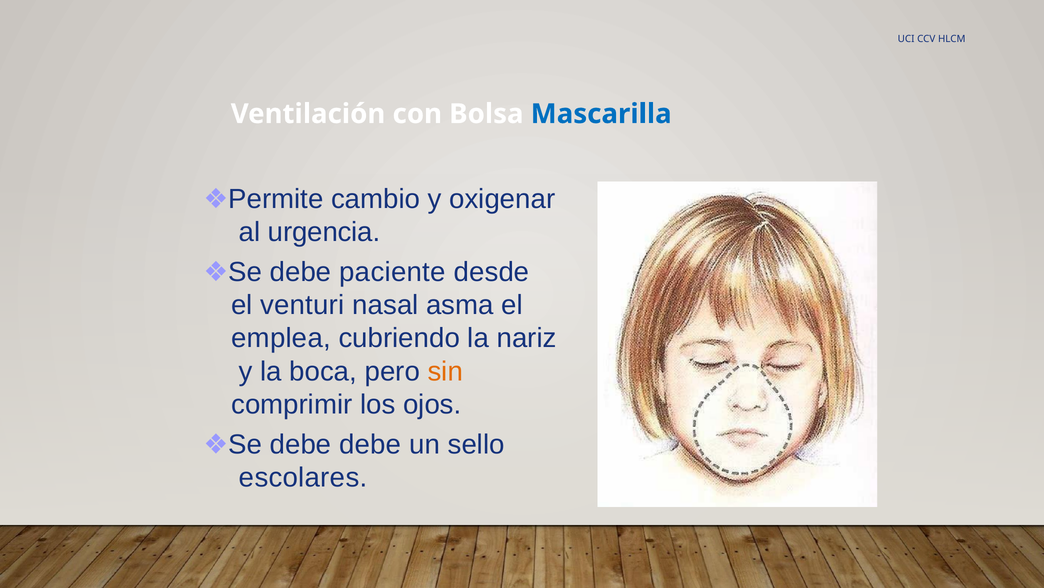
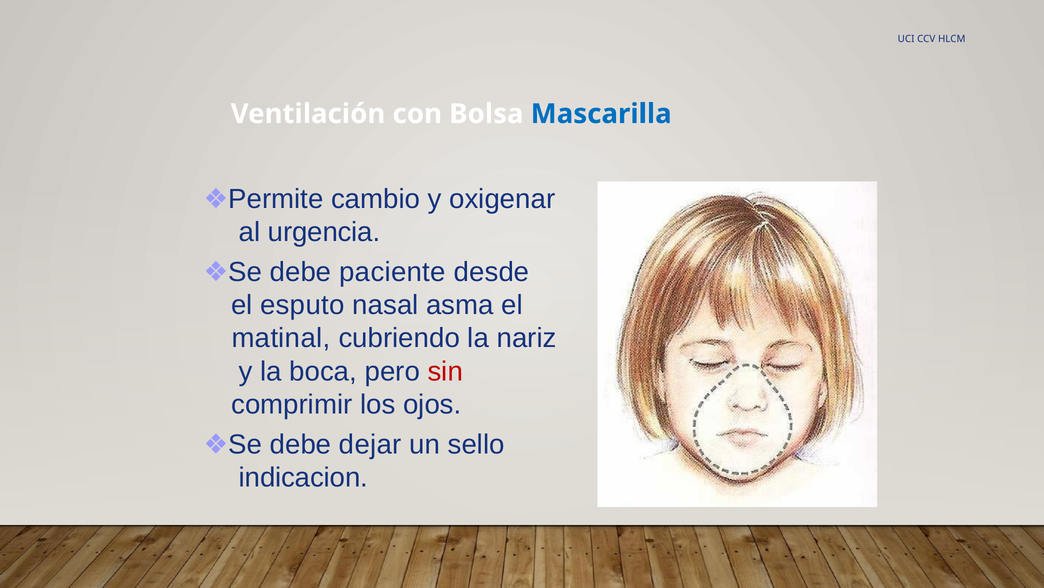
venturi: venturi -> esputo
emplea: emplea -> matinal
sin colour: orange -> red
debe debe: debe -> dejar
escolares: escolares -> indicacion
